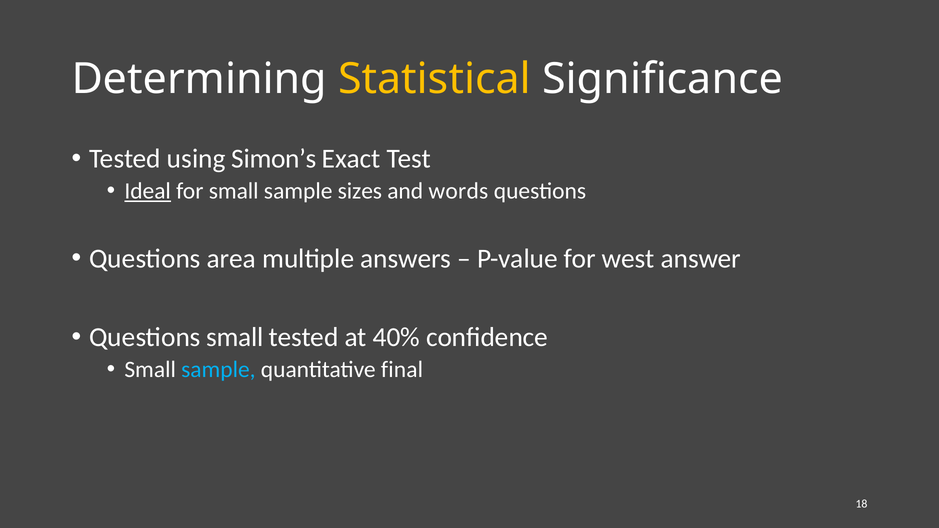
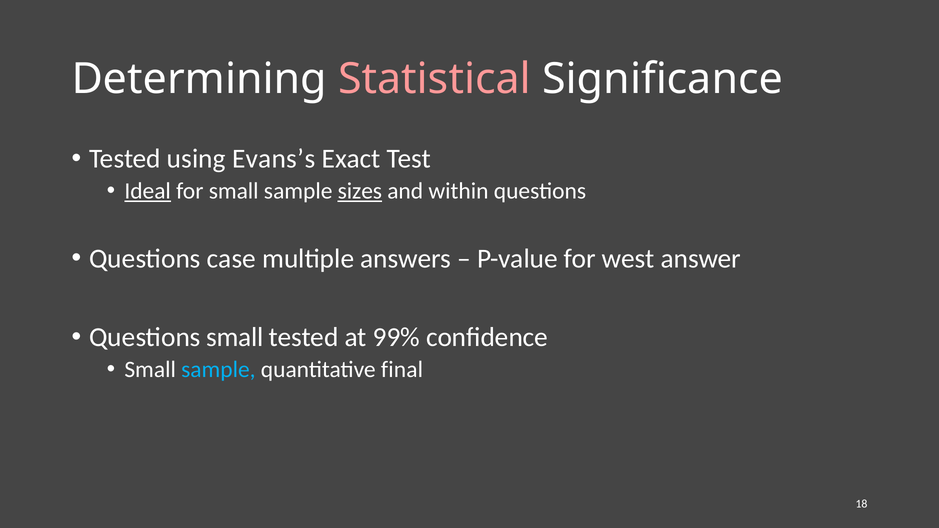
Statistical colour: yellow -> pink
Simon’s: Simon’s -> Evans’s
sizes underline: none -> present
words: words -> within
area: area -> case
40%: 40% -> 99%
